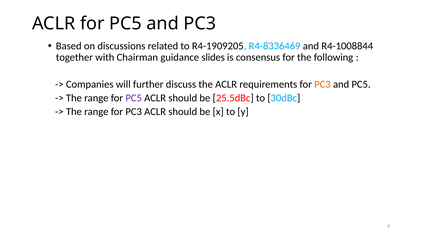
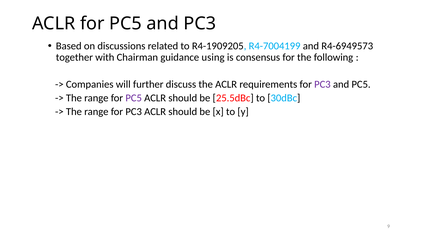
R4-8336469: R4-8336469 -> R4-7004199
R4-1008844: R4-1008844 -> R4-6949573
slides: slides -> using
PC3 at (322, 85) colour: orange -> purple
